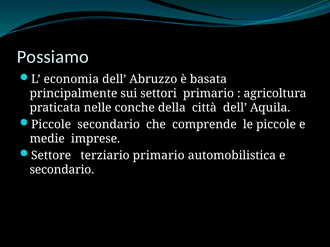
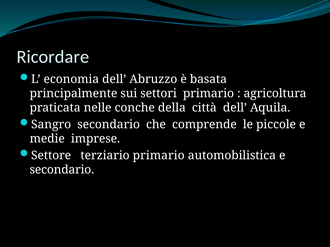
Possiamo: Possiamo -> Ricordare
Piccole at (51, 125): Piccole -> Sangro
